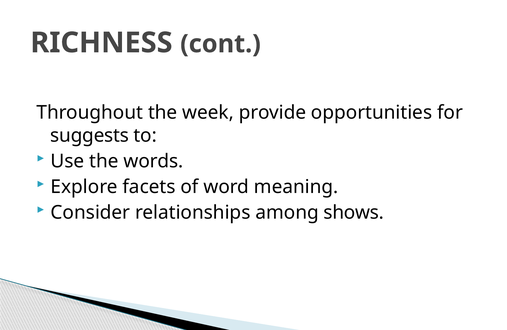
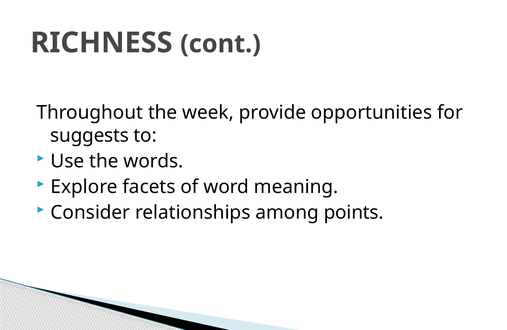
shows: shows -> points
